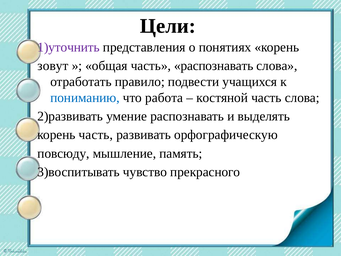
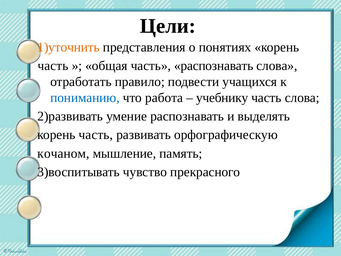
1)уточнить colour: purple -> orange
зовут at (53, 66): зовут -> часть
костяной: костяной -> учебнику
повсюду: повсюду -> кочаном
